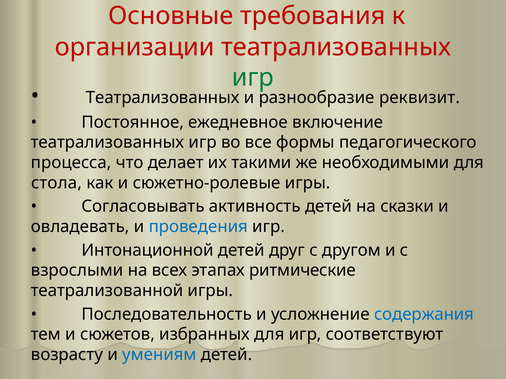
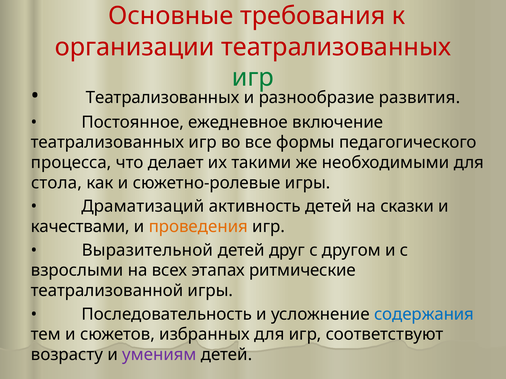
реквизит: реквизит -> развития
Согласовывать: Согласовывать -> Драматизаций
овладевать: овладевать -> качествами
проведения colour: blue -> orange
Интонационной: Интонационной -> Выразительной
умениям colour: blue -> purple
